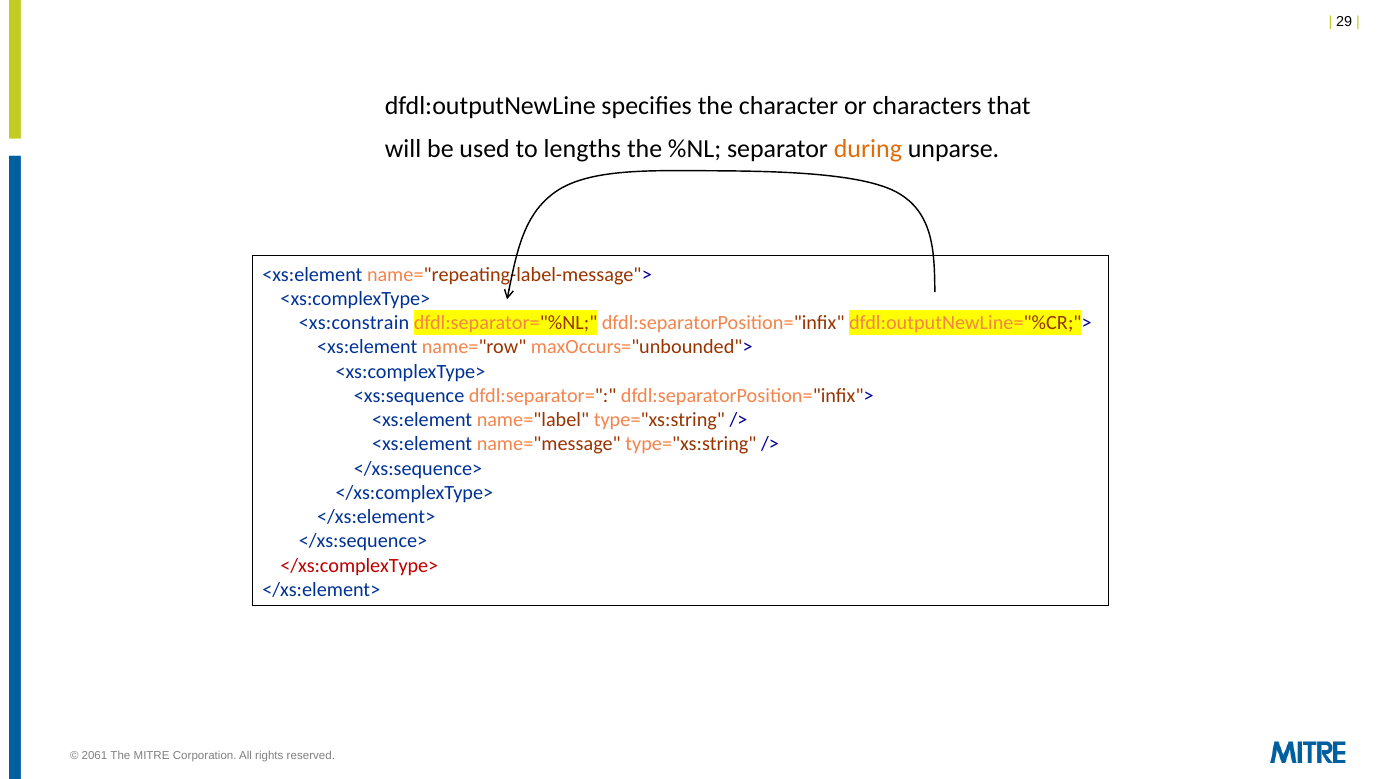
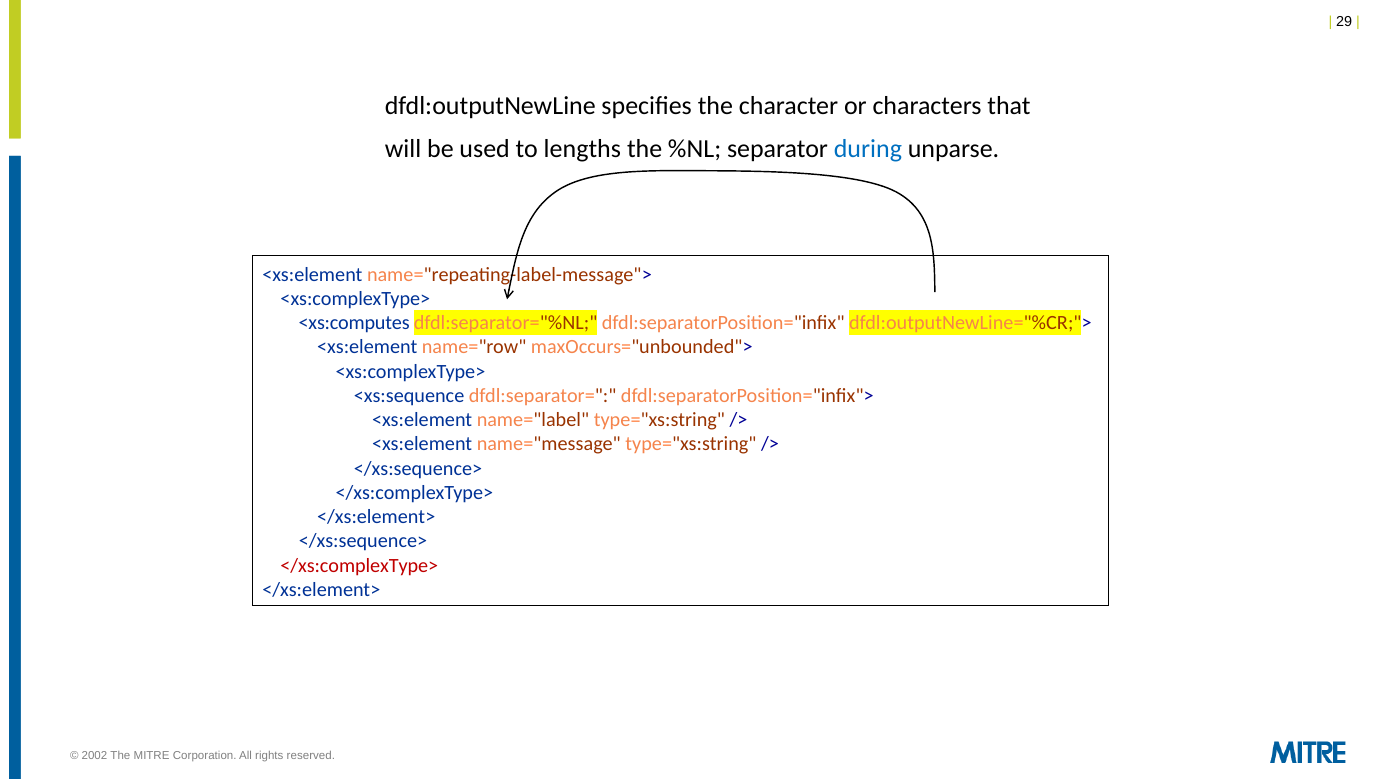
during colour: orange -> blue
<xs:constrain: <xs:constrain -> <xs:computes
2061: 2061 -> 2002
